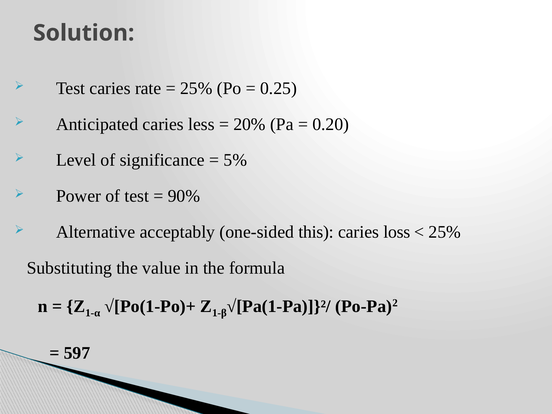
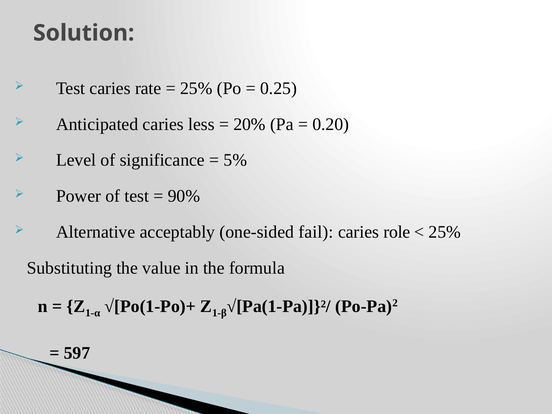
this: this -> fail
loss: loss -> role
